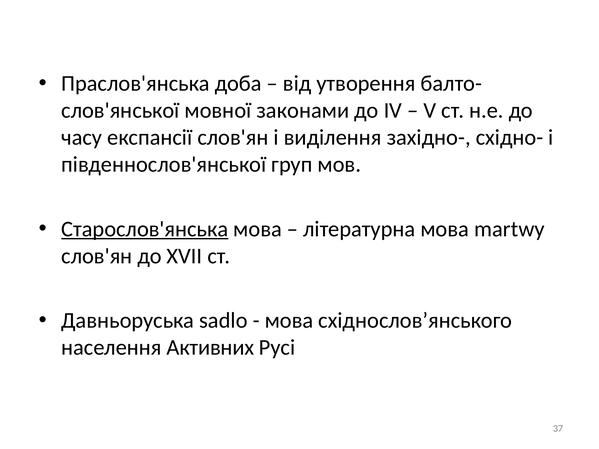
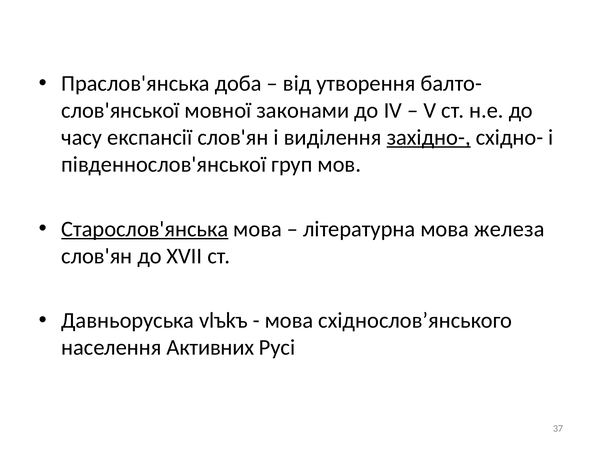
західно- underline: none -> present
martwy: martwy -> железа
sadlo: sadlo -> vlъkъ
